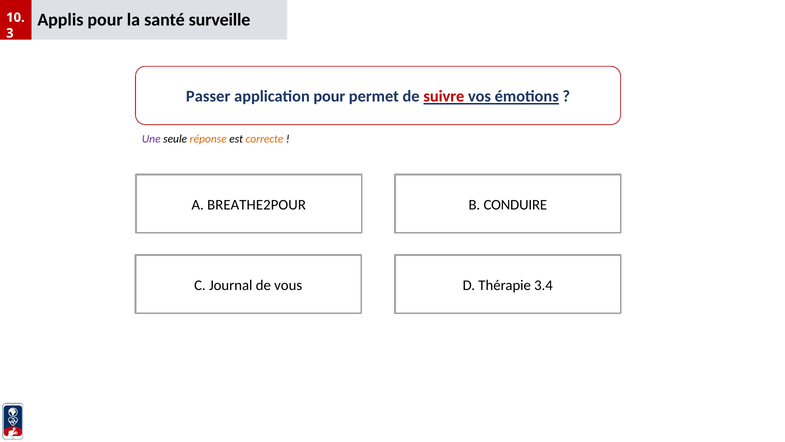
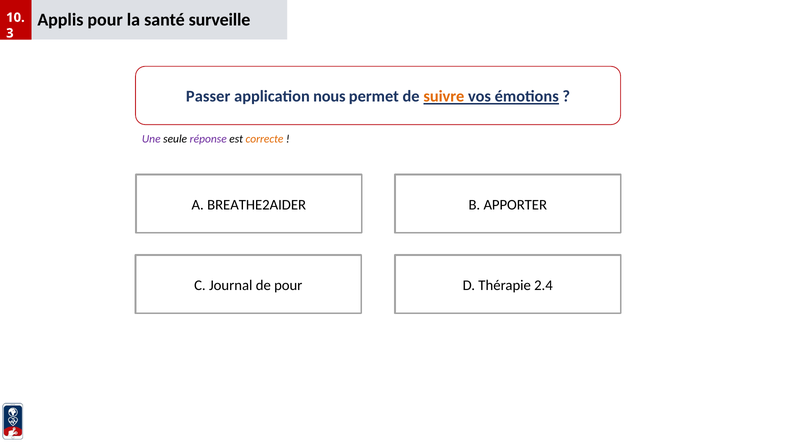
application pour: pour -> nous
suivre colour: red -> orange
réponse colour: orange -> purple
BREATHE2POUR: BREATHE2POUR -> BREATHE2AIDER
CONDUIRE: CONDUIRE -> APPORTER
de vous: vous -> pour
3.4: 3.4 -> 2.4
